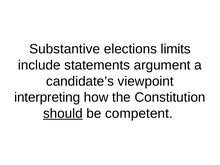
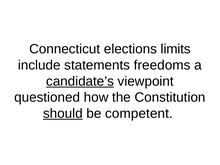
Substantive: Substantive -> Connecticut
argument: argument -> freedoms
candidate’s underline: none -> present
interpreting: interpreting -> questioned
